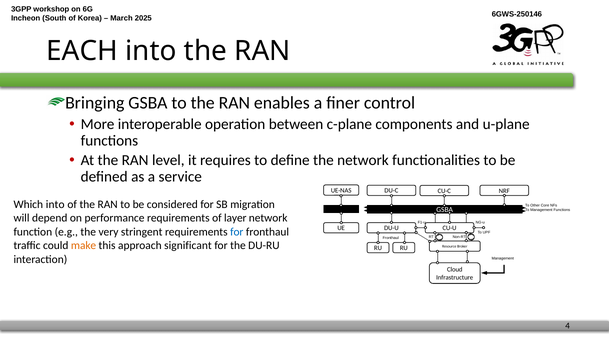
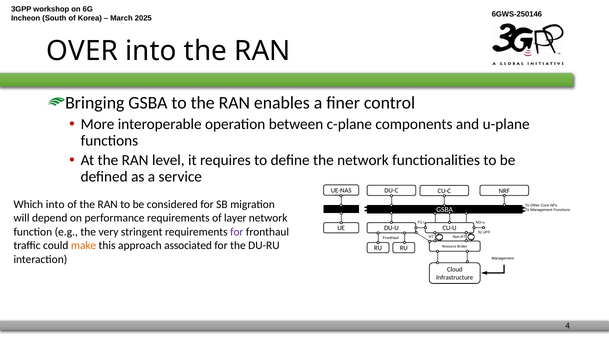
EACH: EACH -> OVER
for at (237, 232) colour: blue -> purple
significant: significant -> associated
